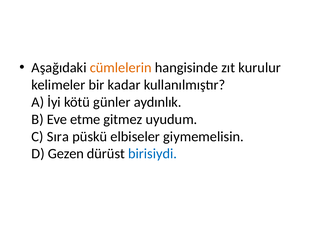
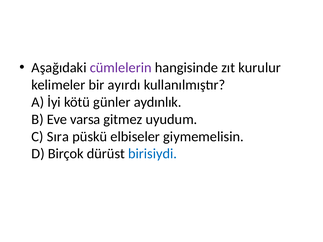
cümlelerin colour: orange -> purple
kadar: kadar -> ayırdı
etme: etme -> varsa
Gezen: Gezen -> Birçok
